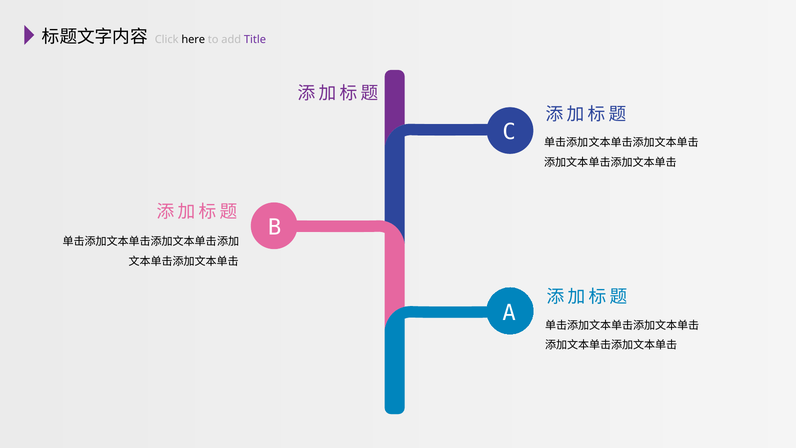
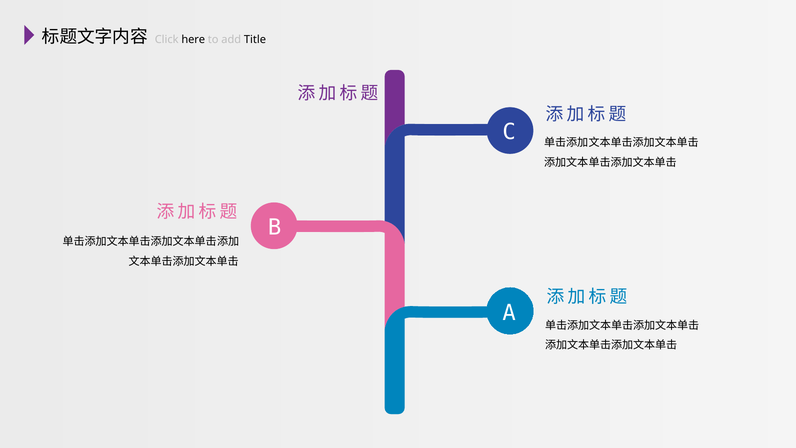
Title colour: purple -> black
